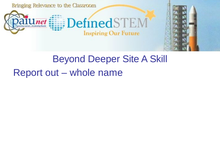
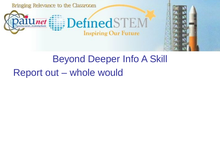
Site: Site -> Info
name: name -> would
